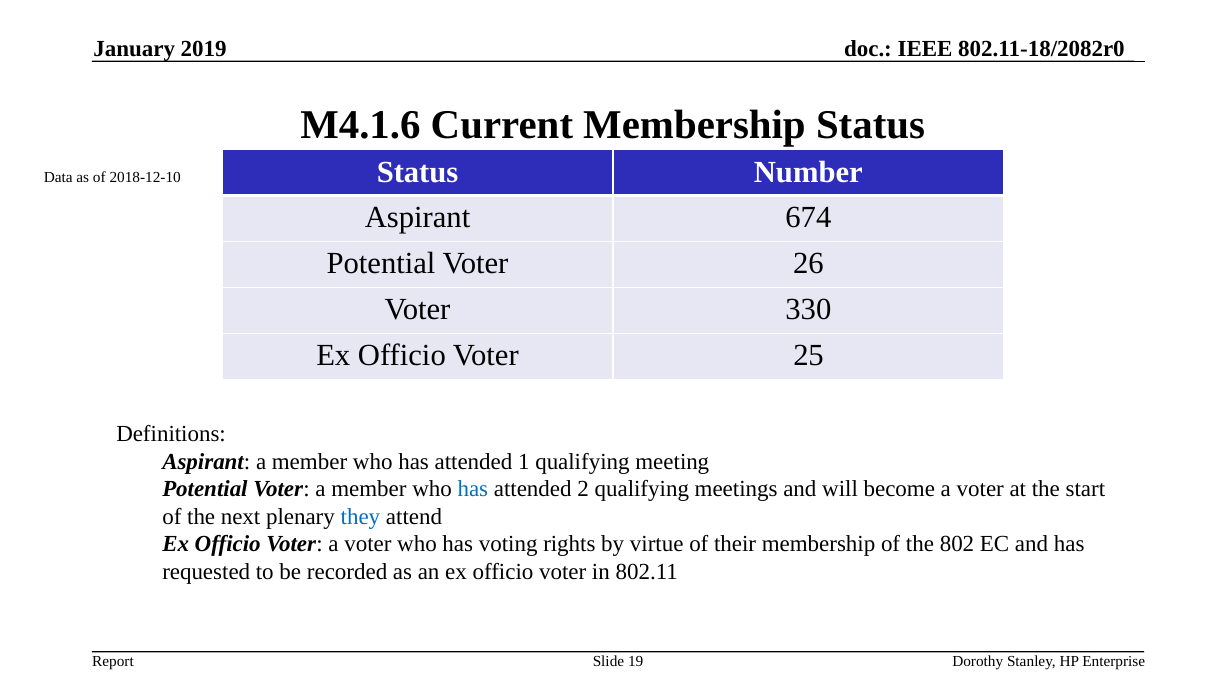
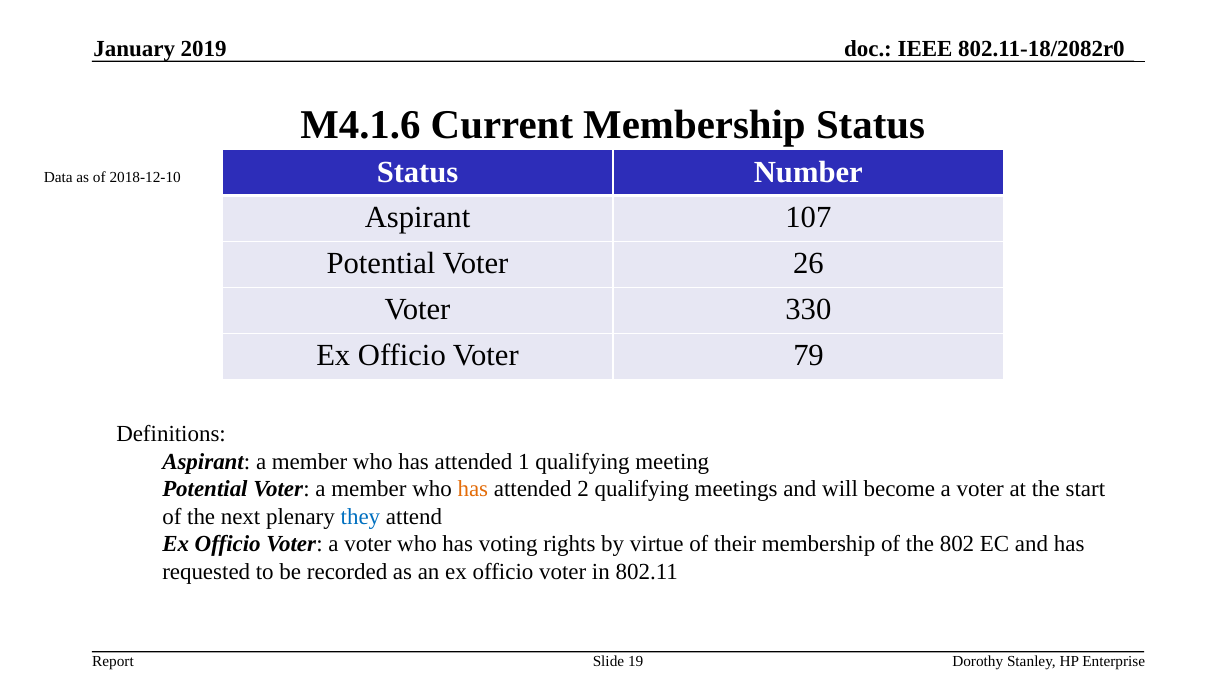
674: 674 -> 107
25: 25 -> 79
has at (473, 489) colour: blue -> orange
